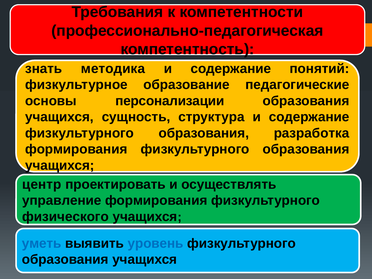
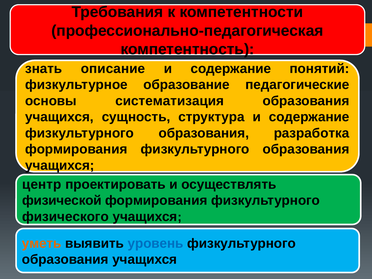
методика: методика -> описание
персонализации: персонализации -> систематизация
управление: управление -> физической
уметь colour: blue -> orange
